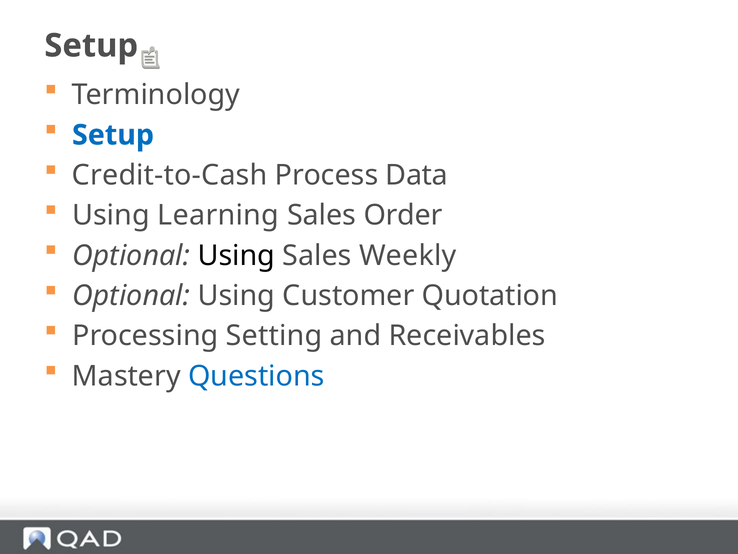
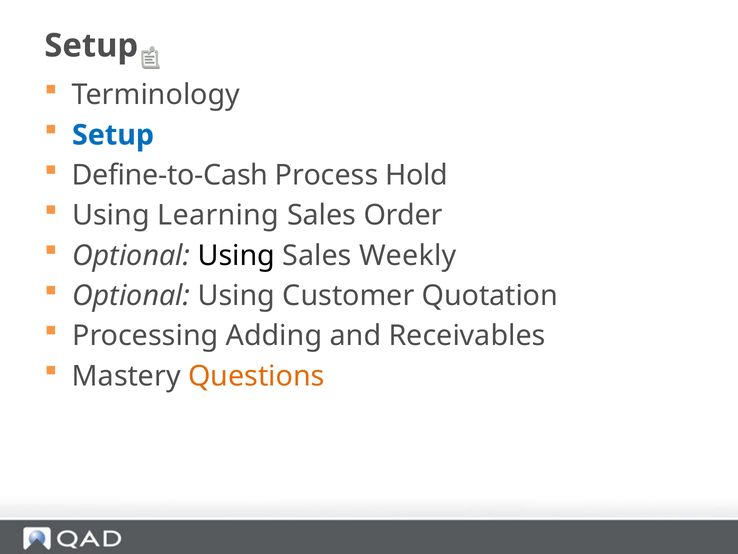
Credit-to-Cash: Credit-to-Cash -> Define-to-Cash
Data: Data -> Hold
Setting: Setting -> Adding
Questions colour: blue -> orange
